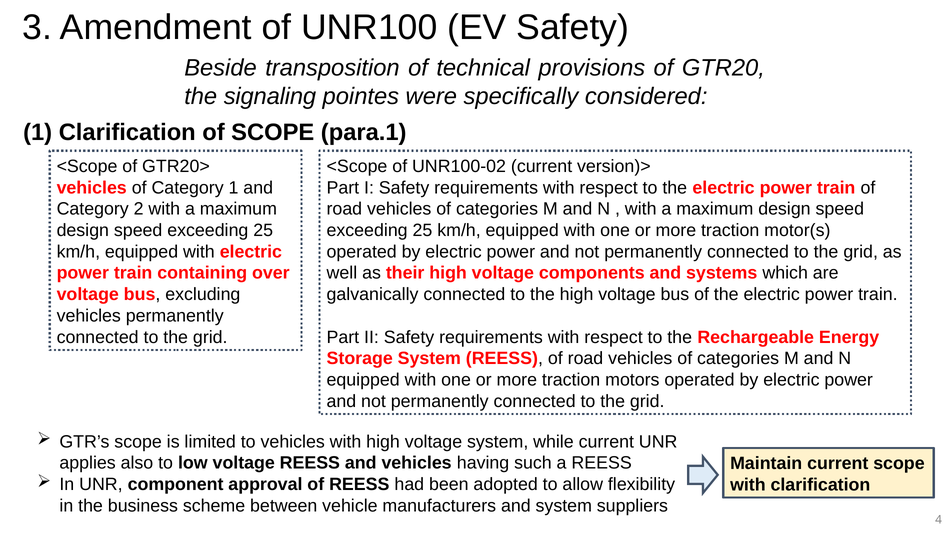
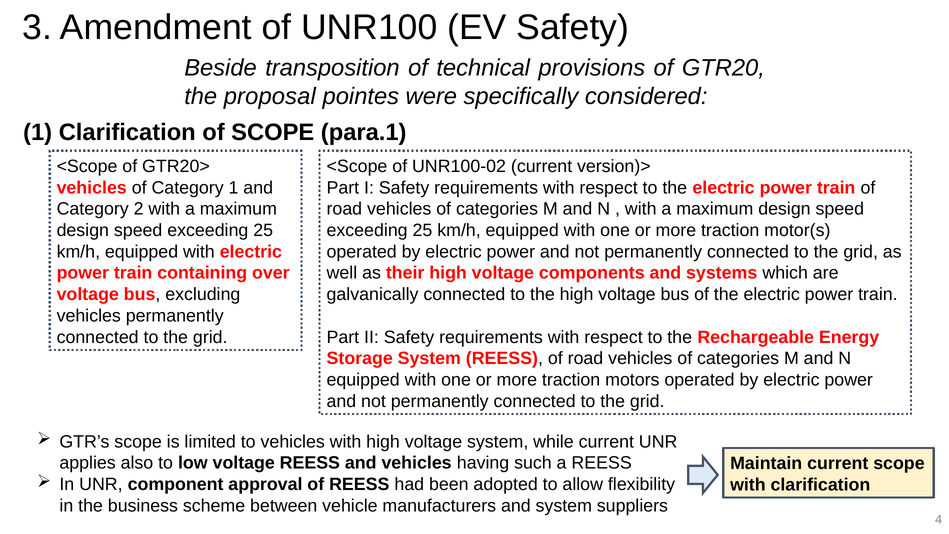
signaling: signaling -> proposal
